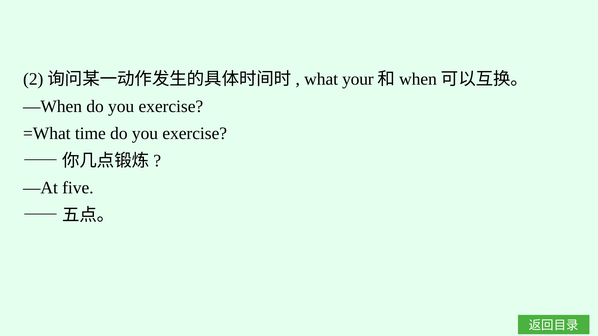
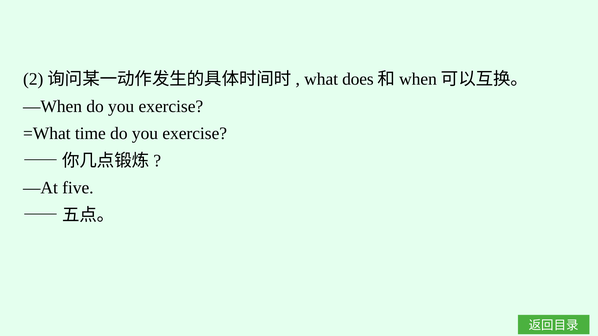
your: your -> does
